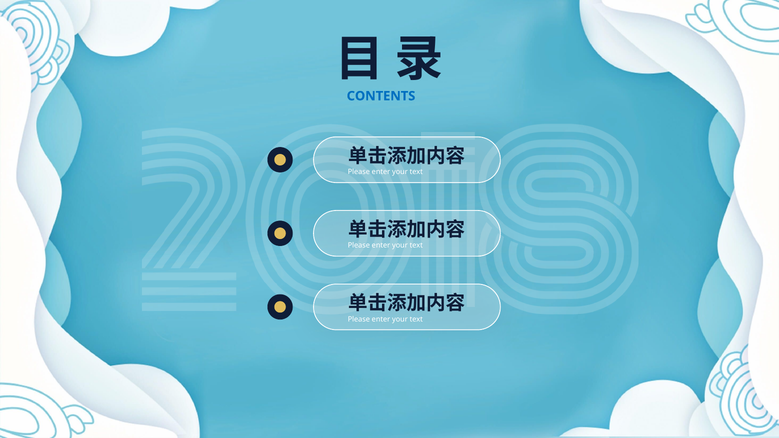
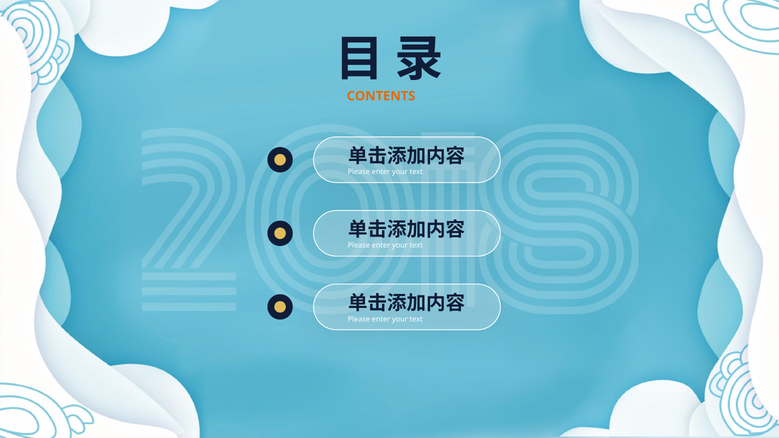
CONTENTS colour: blue -> orange
